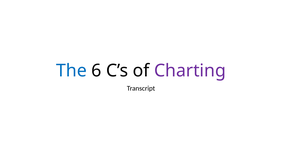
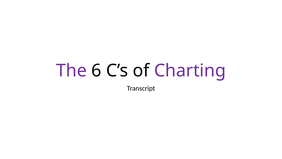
The colour: blue -> purple
